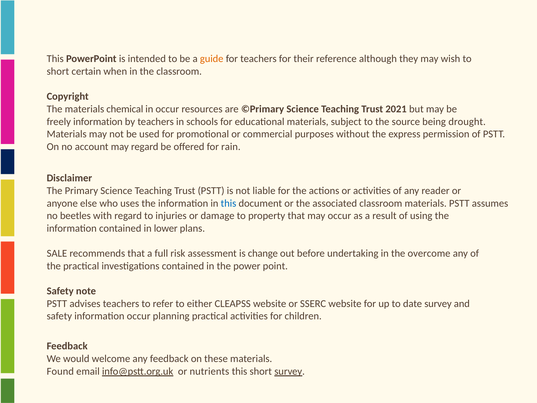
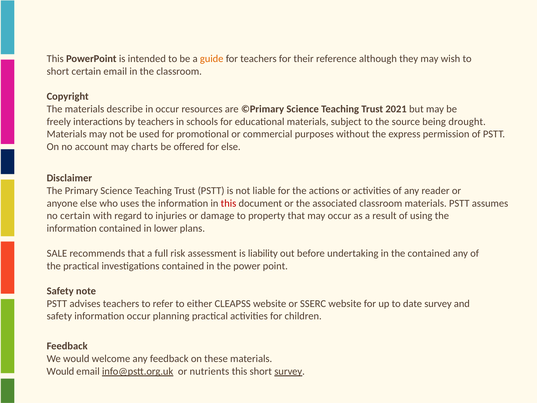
certain when: when -> email
chemical: chemical -> describe
freely information: information -> interactions
may regard: regard -> charts
for rain: rain -> else
this at (229, 203) colour: blue -> red
no beetles: beetles -> certain
change: change -> liability
the overcome: overcome -> contained
Found at (60, 371): Found -> Would
